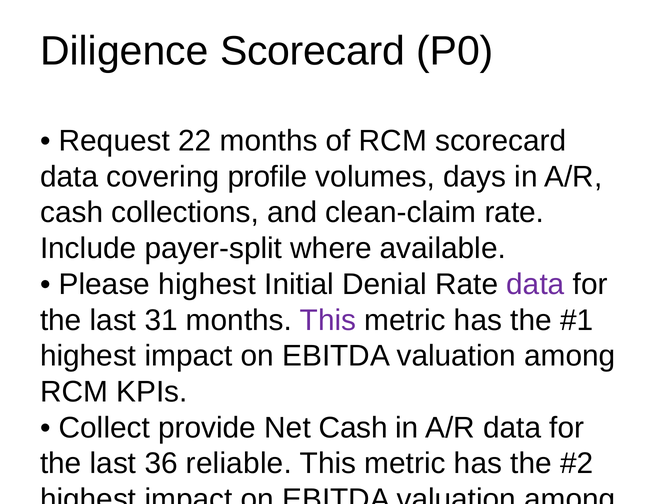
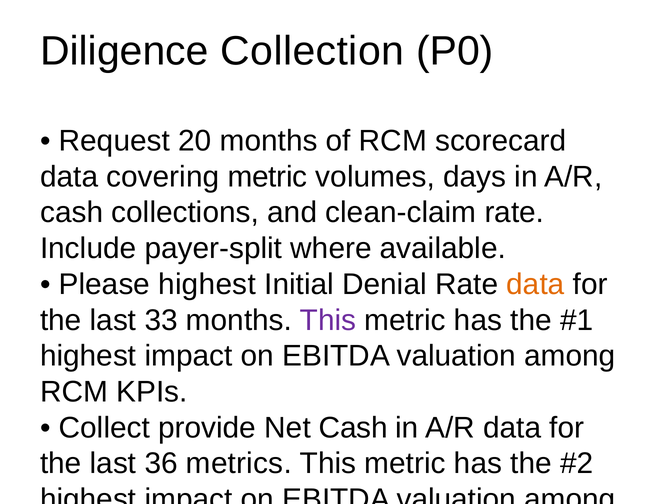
Diligence Scorecard: Scorecard -> Collection
22: 22 -> 20
covering profile: profile -> metric
data at (535, 284) colour: purple -> orange
31: 31 -> 33
reliable: reliable -> metrics
